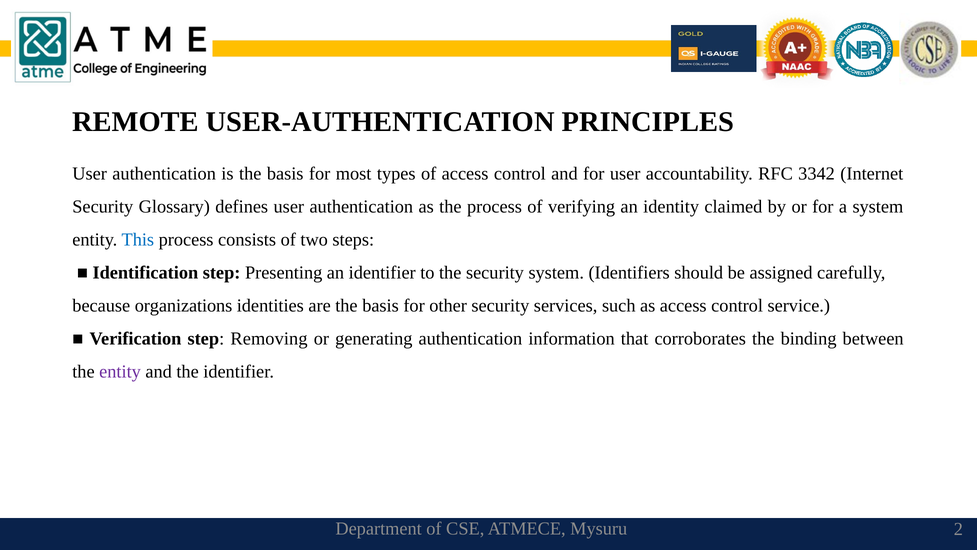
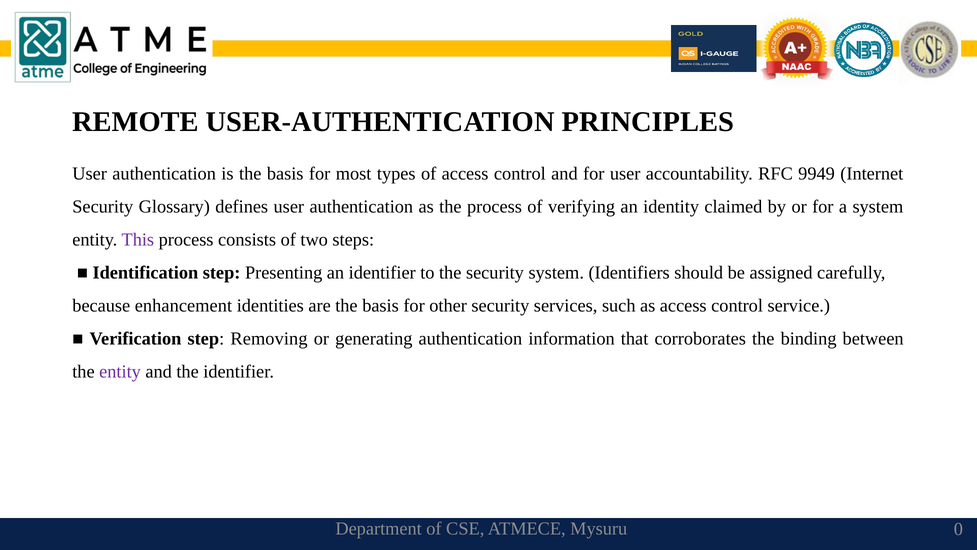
3342: 3342 -> 9949
This colour: blue -> purple
organizations: organizations -> enhancement
2: 2 -> 0
